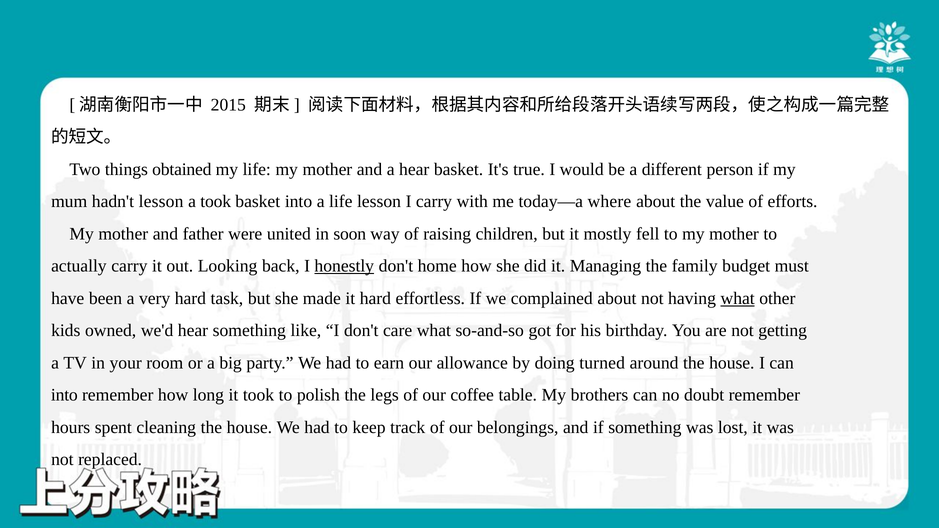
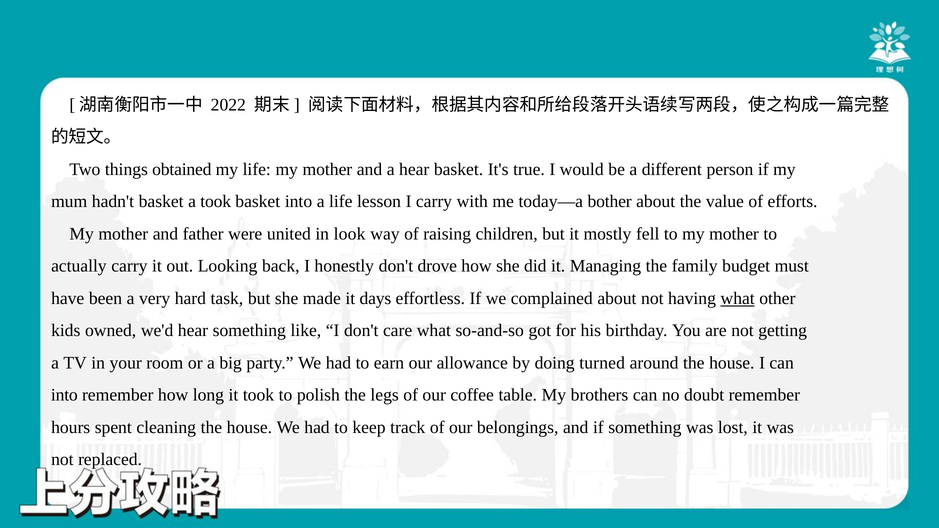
2015: 2015 -> 2022
hadn't lesson: lesson -> basket
where: where -> bother
soon: soon -> look
honestly underline: present -> none
home: home -> drove
it hard: hard -> days
